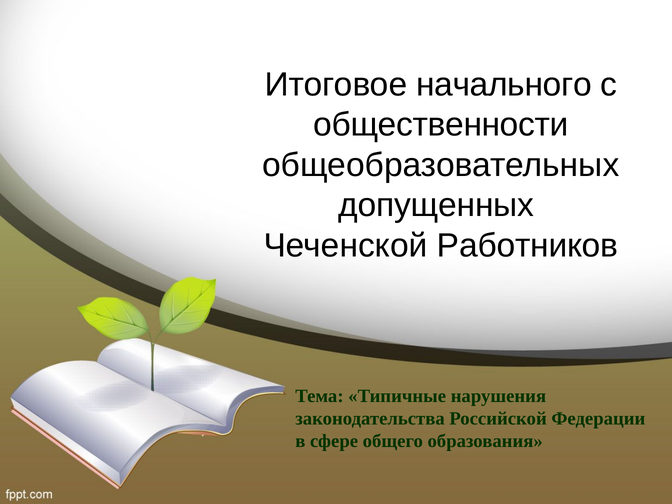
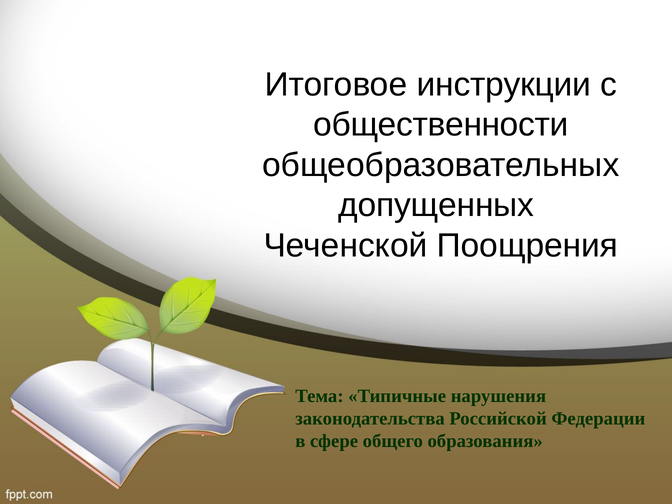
начального: начального -> инструкции
Работников: Работников -> Поощрения
